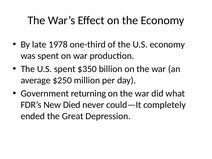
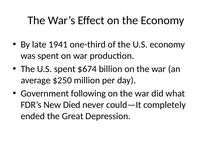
1978: 1978 -> 1941
$350: $350 -> $674
returning: returning -> following
